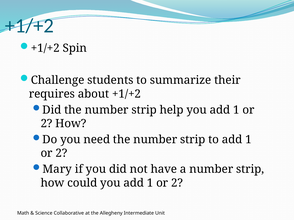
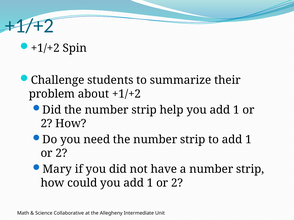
requires: requires -> problem
